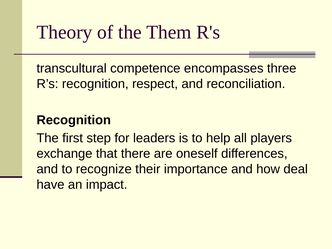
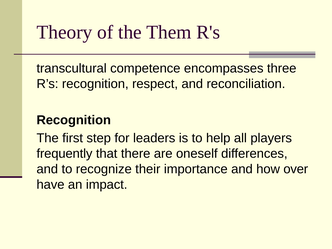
exchange: exchange -> frequently
deal: deal -> over
